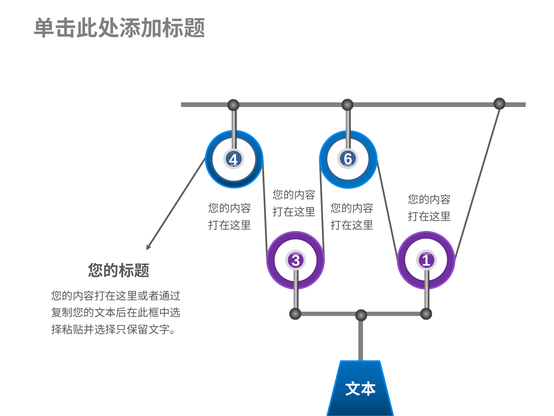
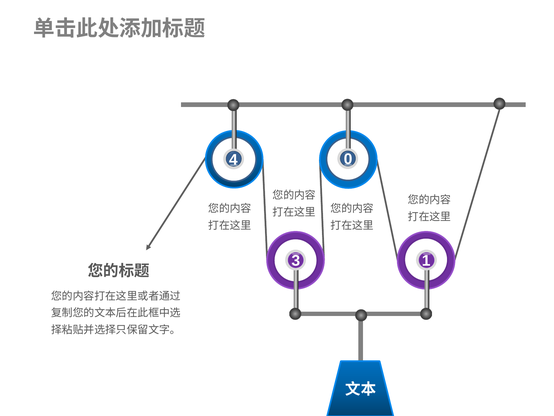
6: 6 -> 0
